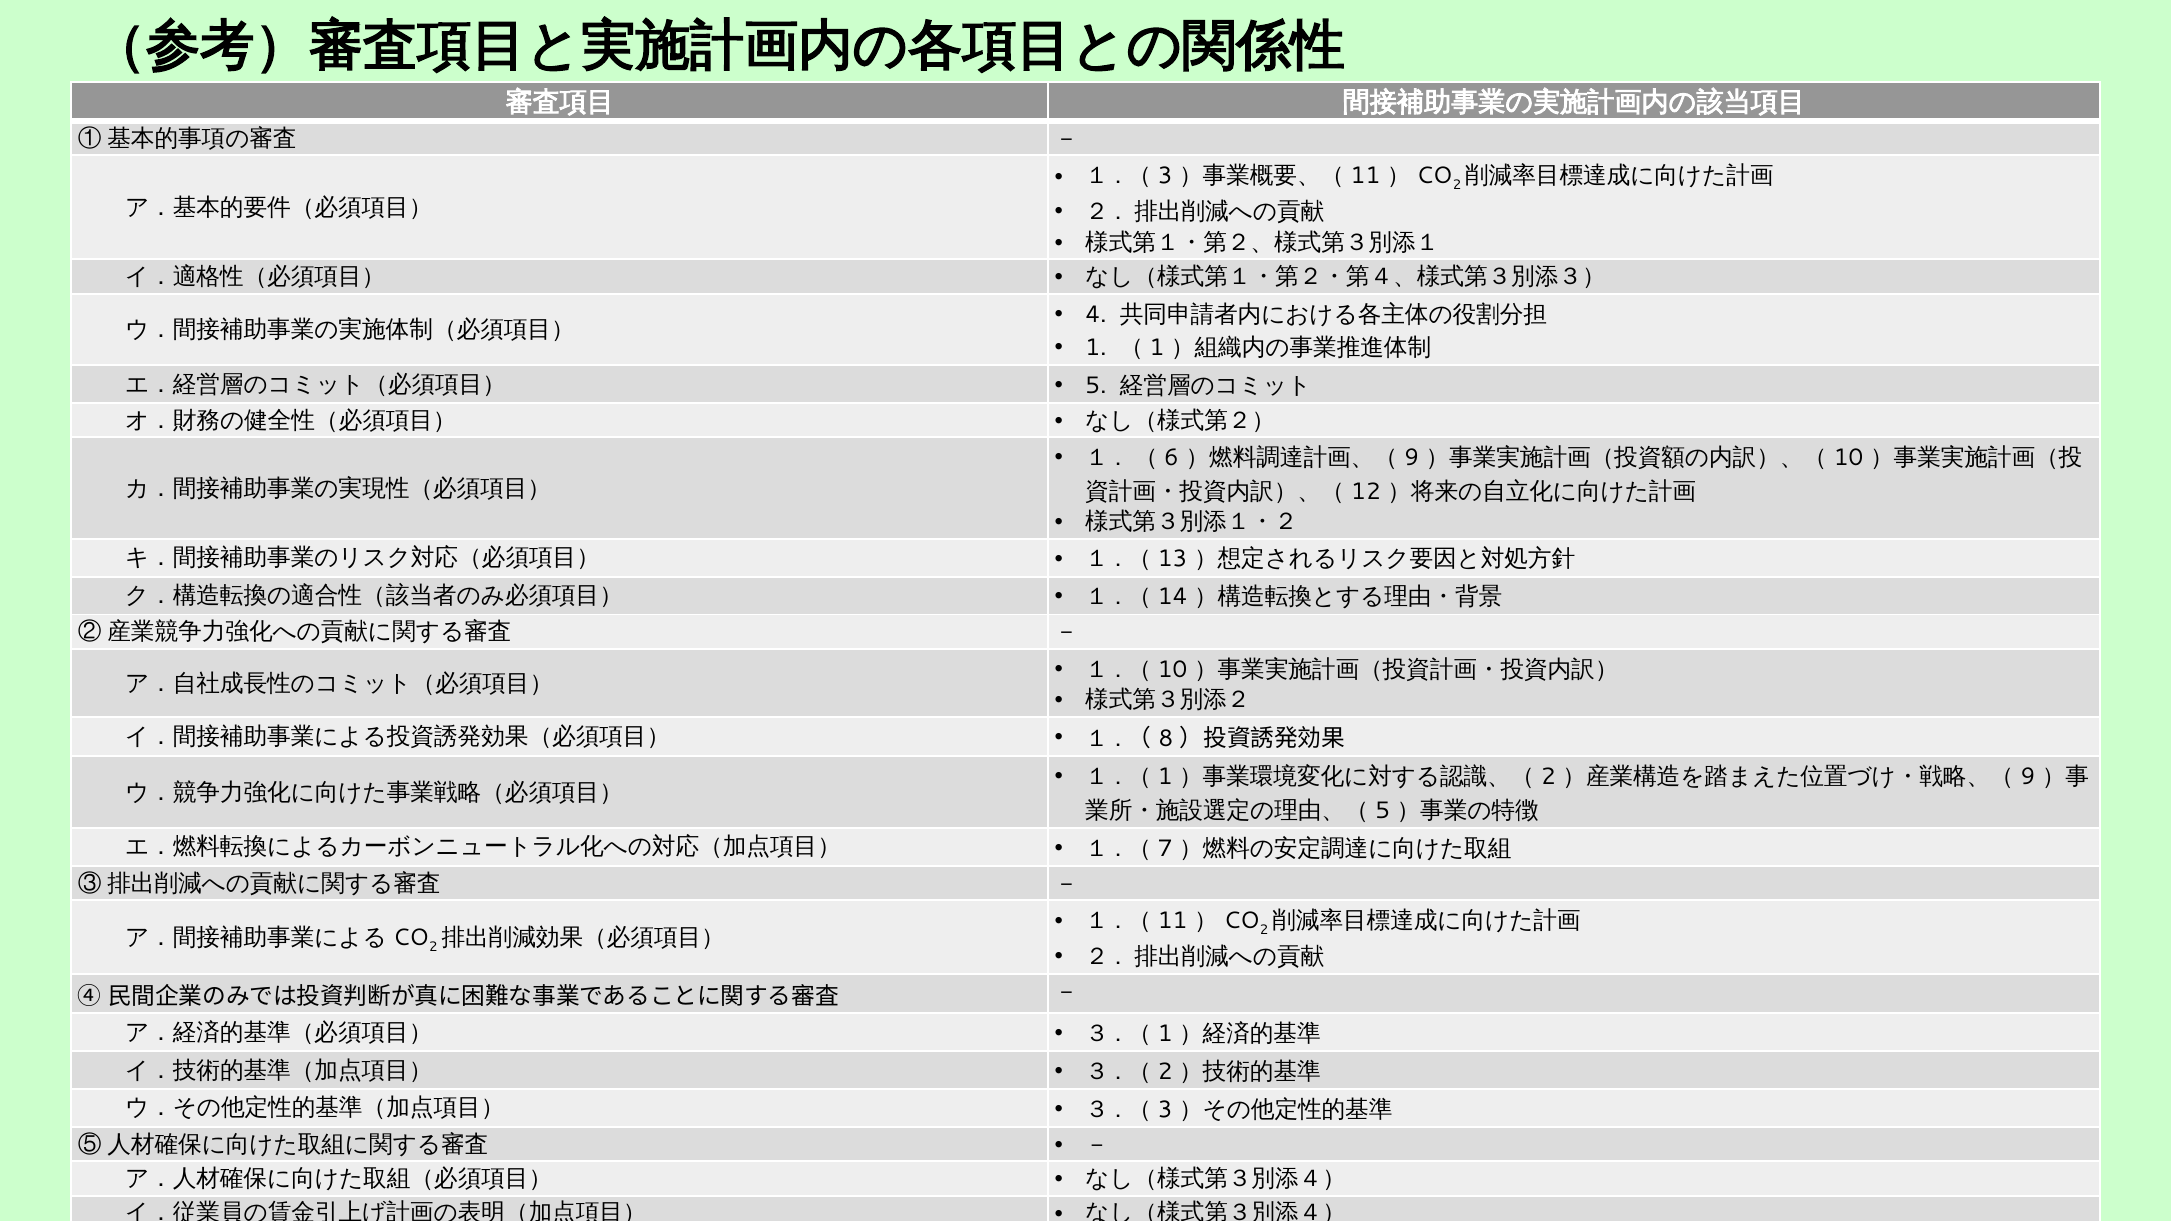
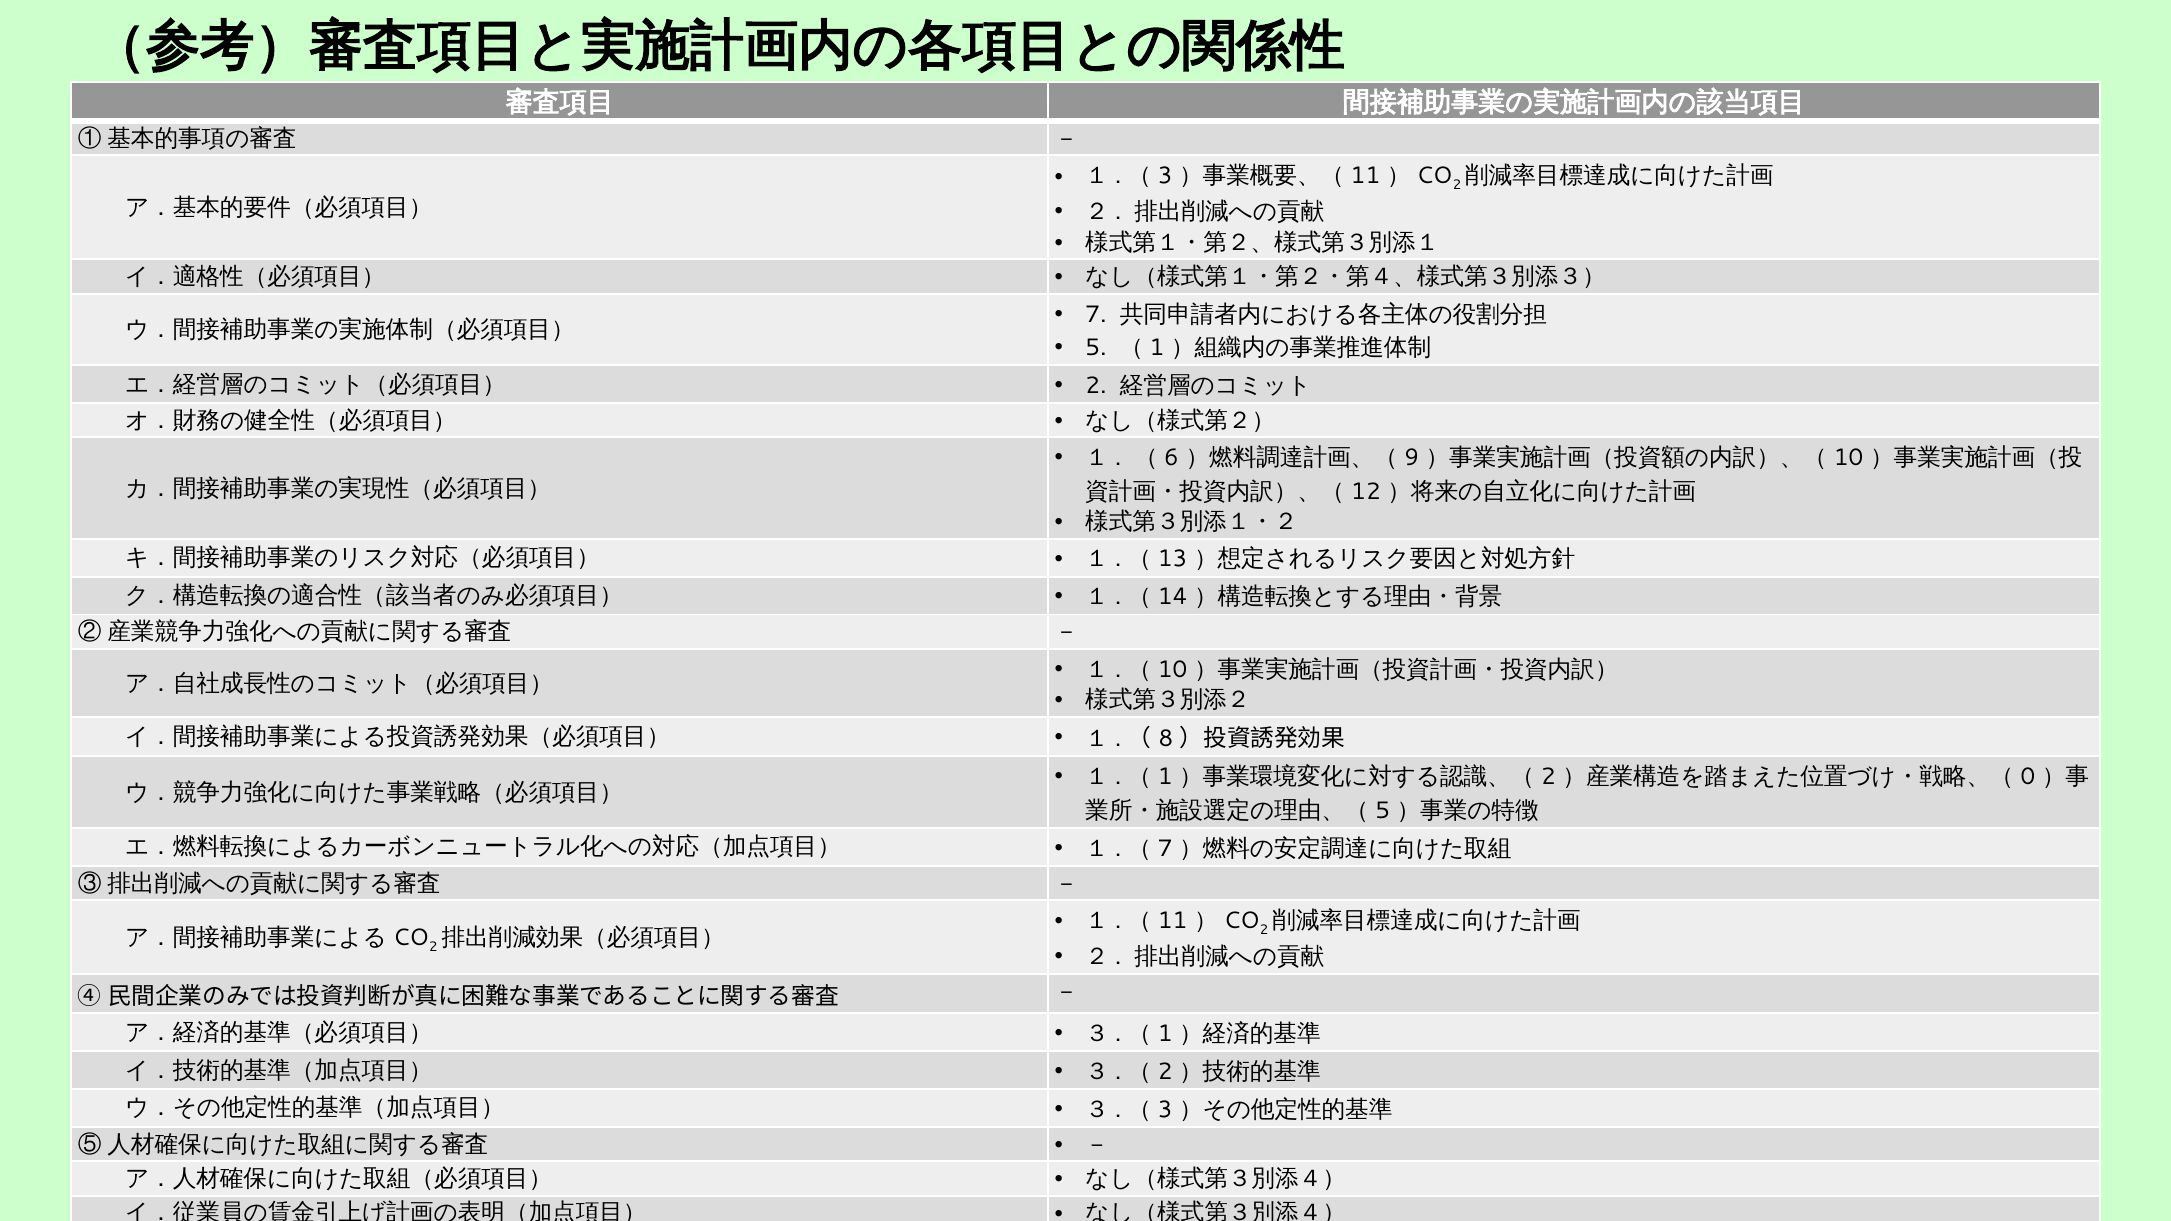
4 at (1096, 314): 4 -> 7
1 at (1096, 348): 1 -> 5
5 at (1096, 386): 5 -> 2
9 at (2028, 777): 9 -> 0
